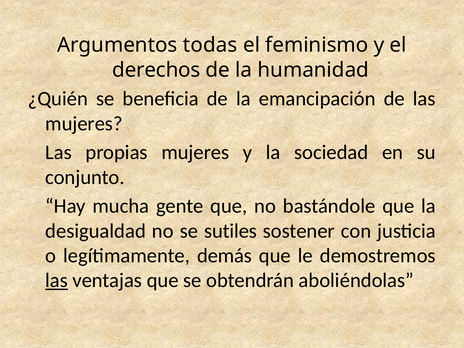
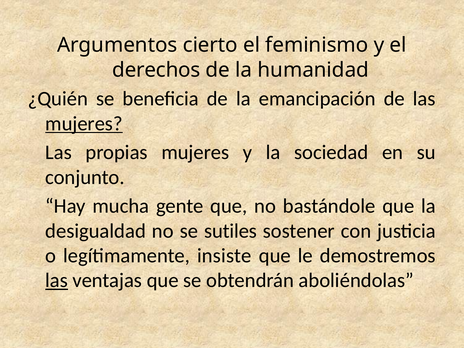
todas: todas -> cierto
mujeres at (84, 124) underline: none -> present
demás: demás -> insiste
